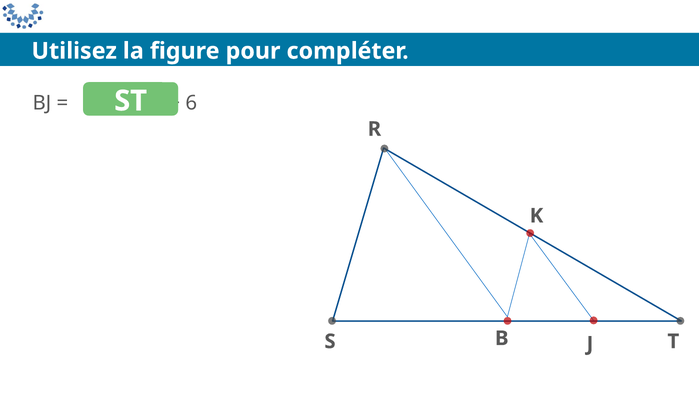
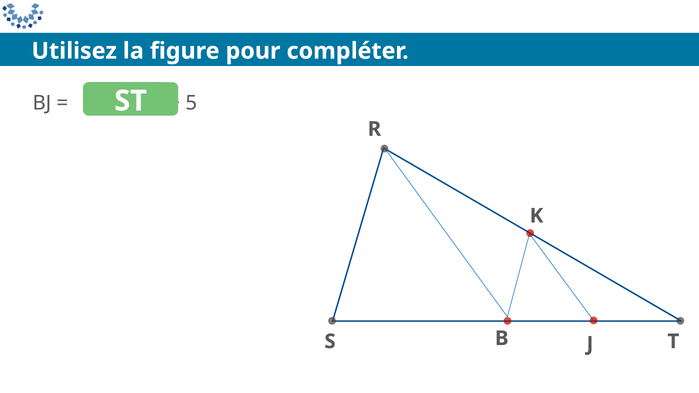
6: 6 -> 5
